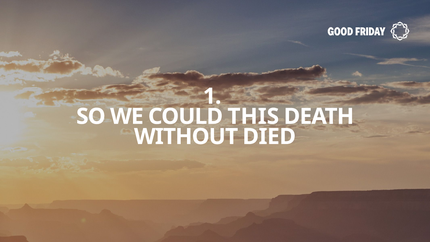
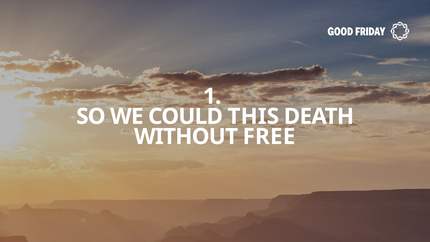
DIED: DIED -> FREE
